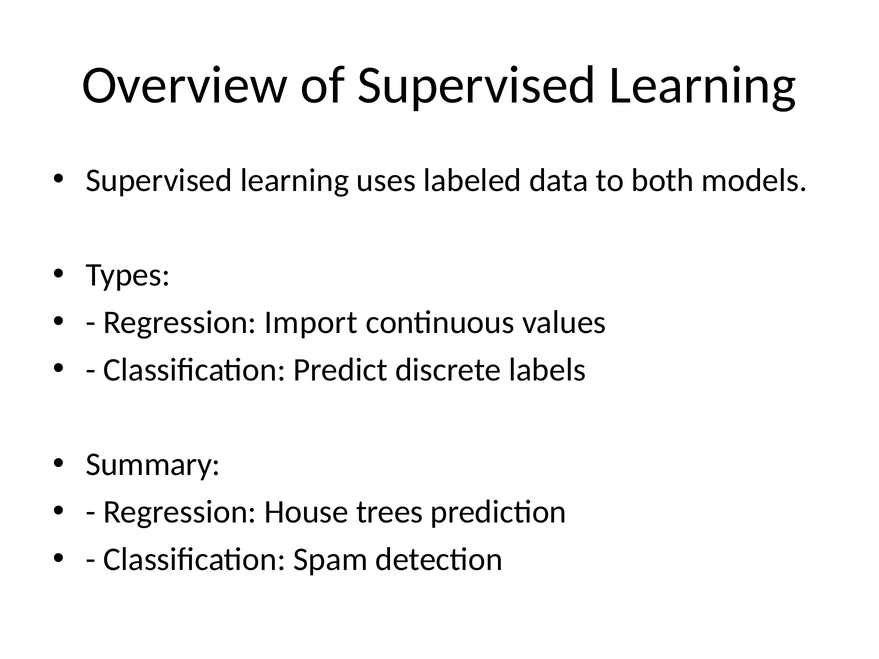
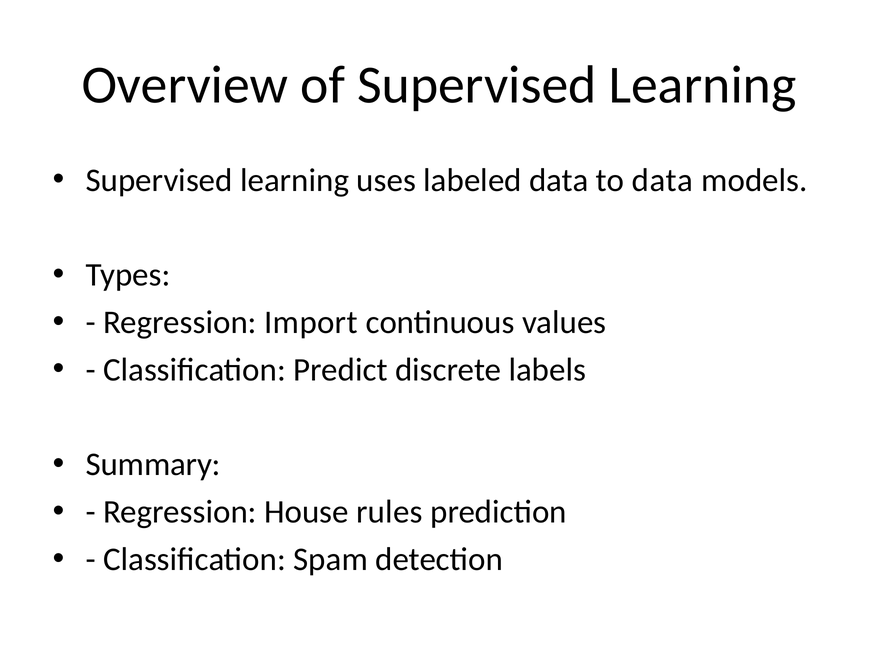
to both: both -> data
trees: trees -> rules
